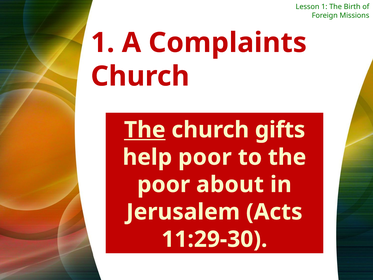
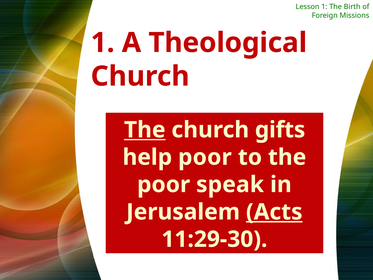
Complaints: Complaints -> Theological
about: about -> speak
Acts underline: none -> present
